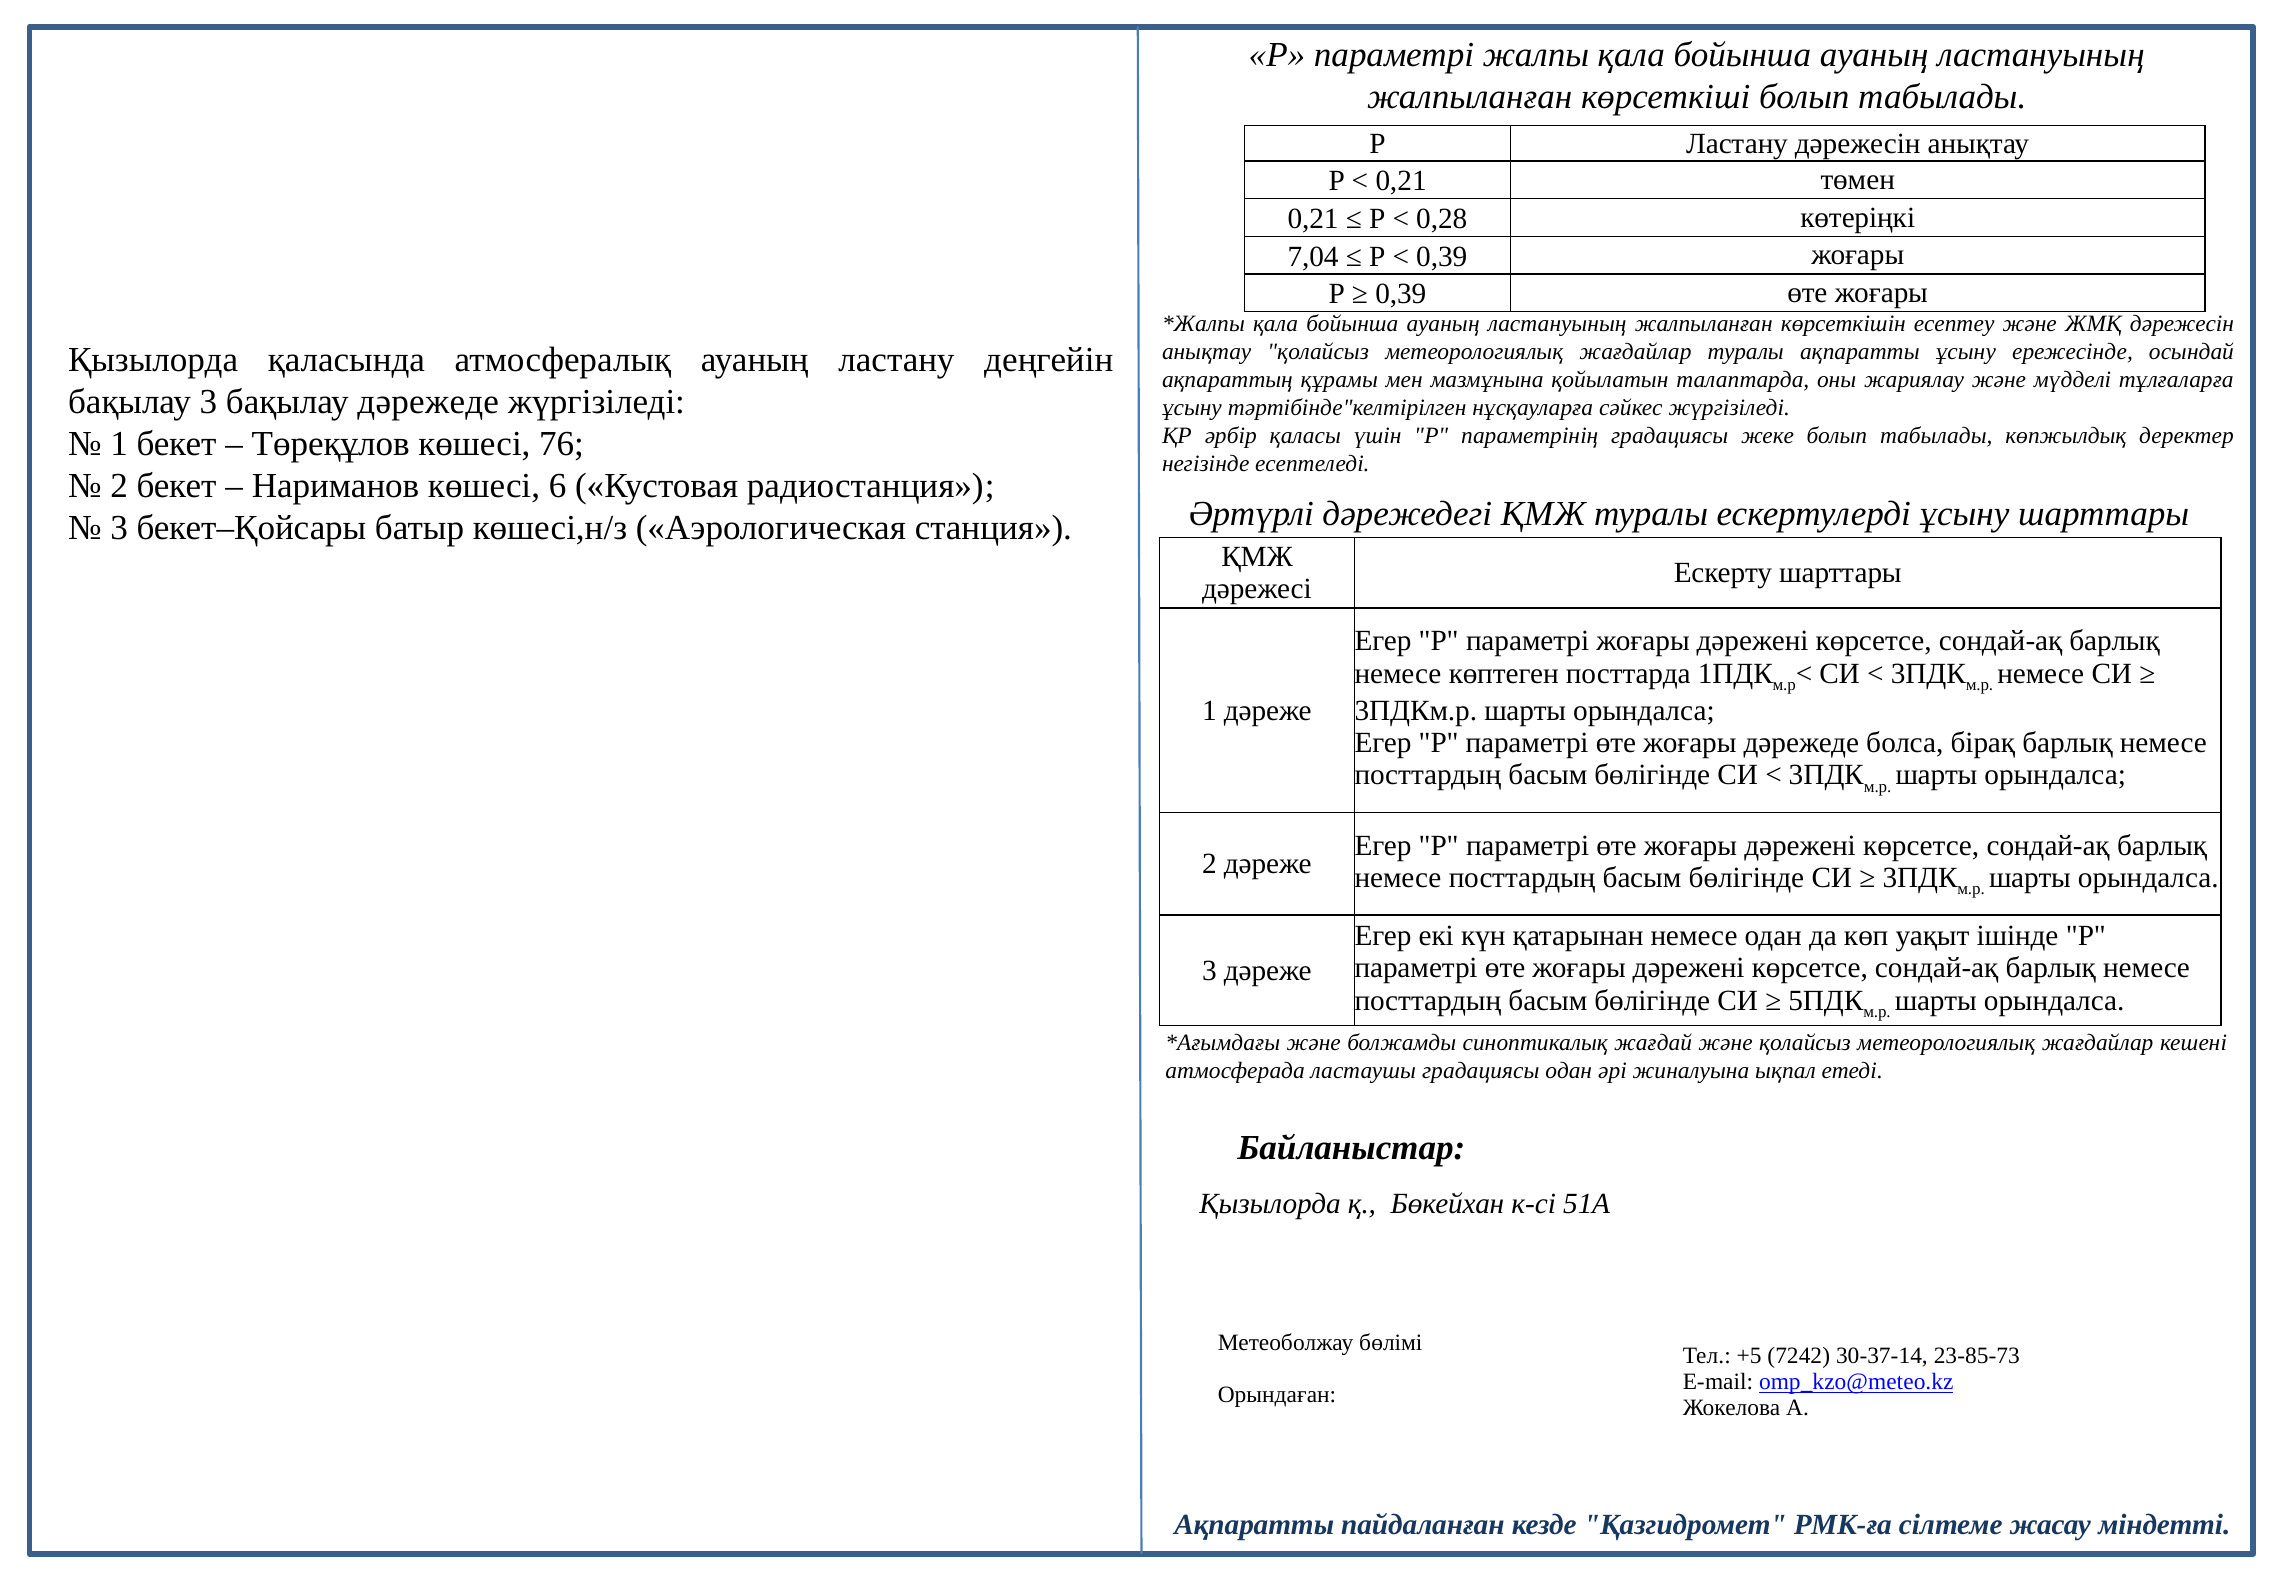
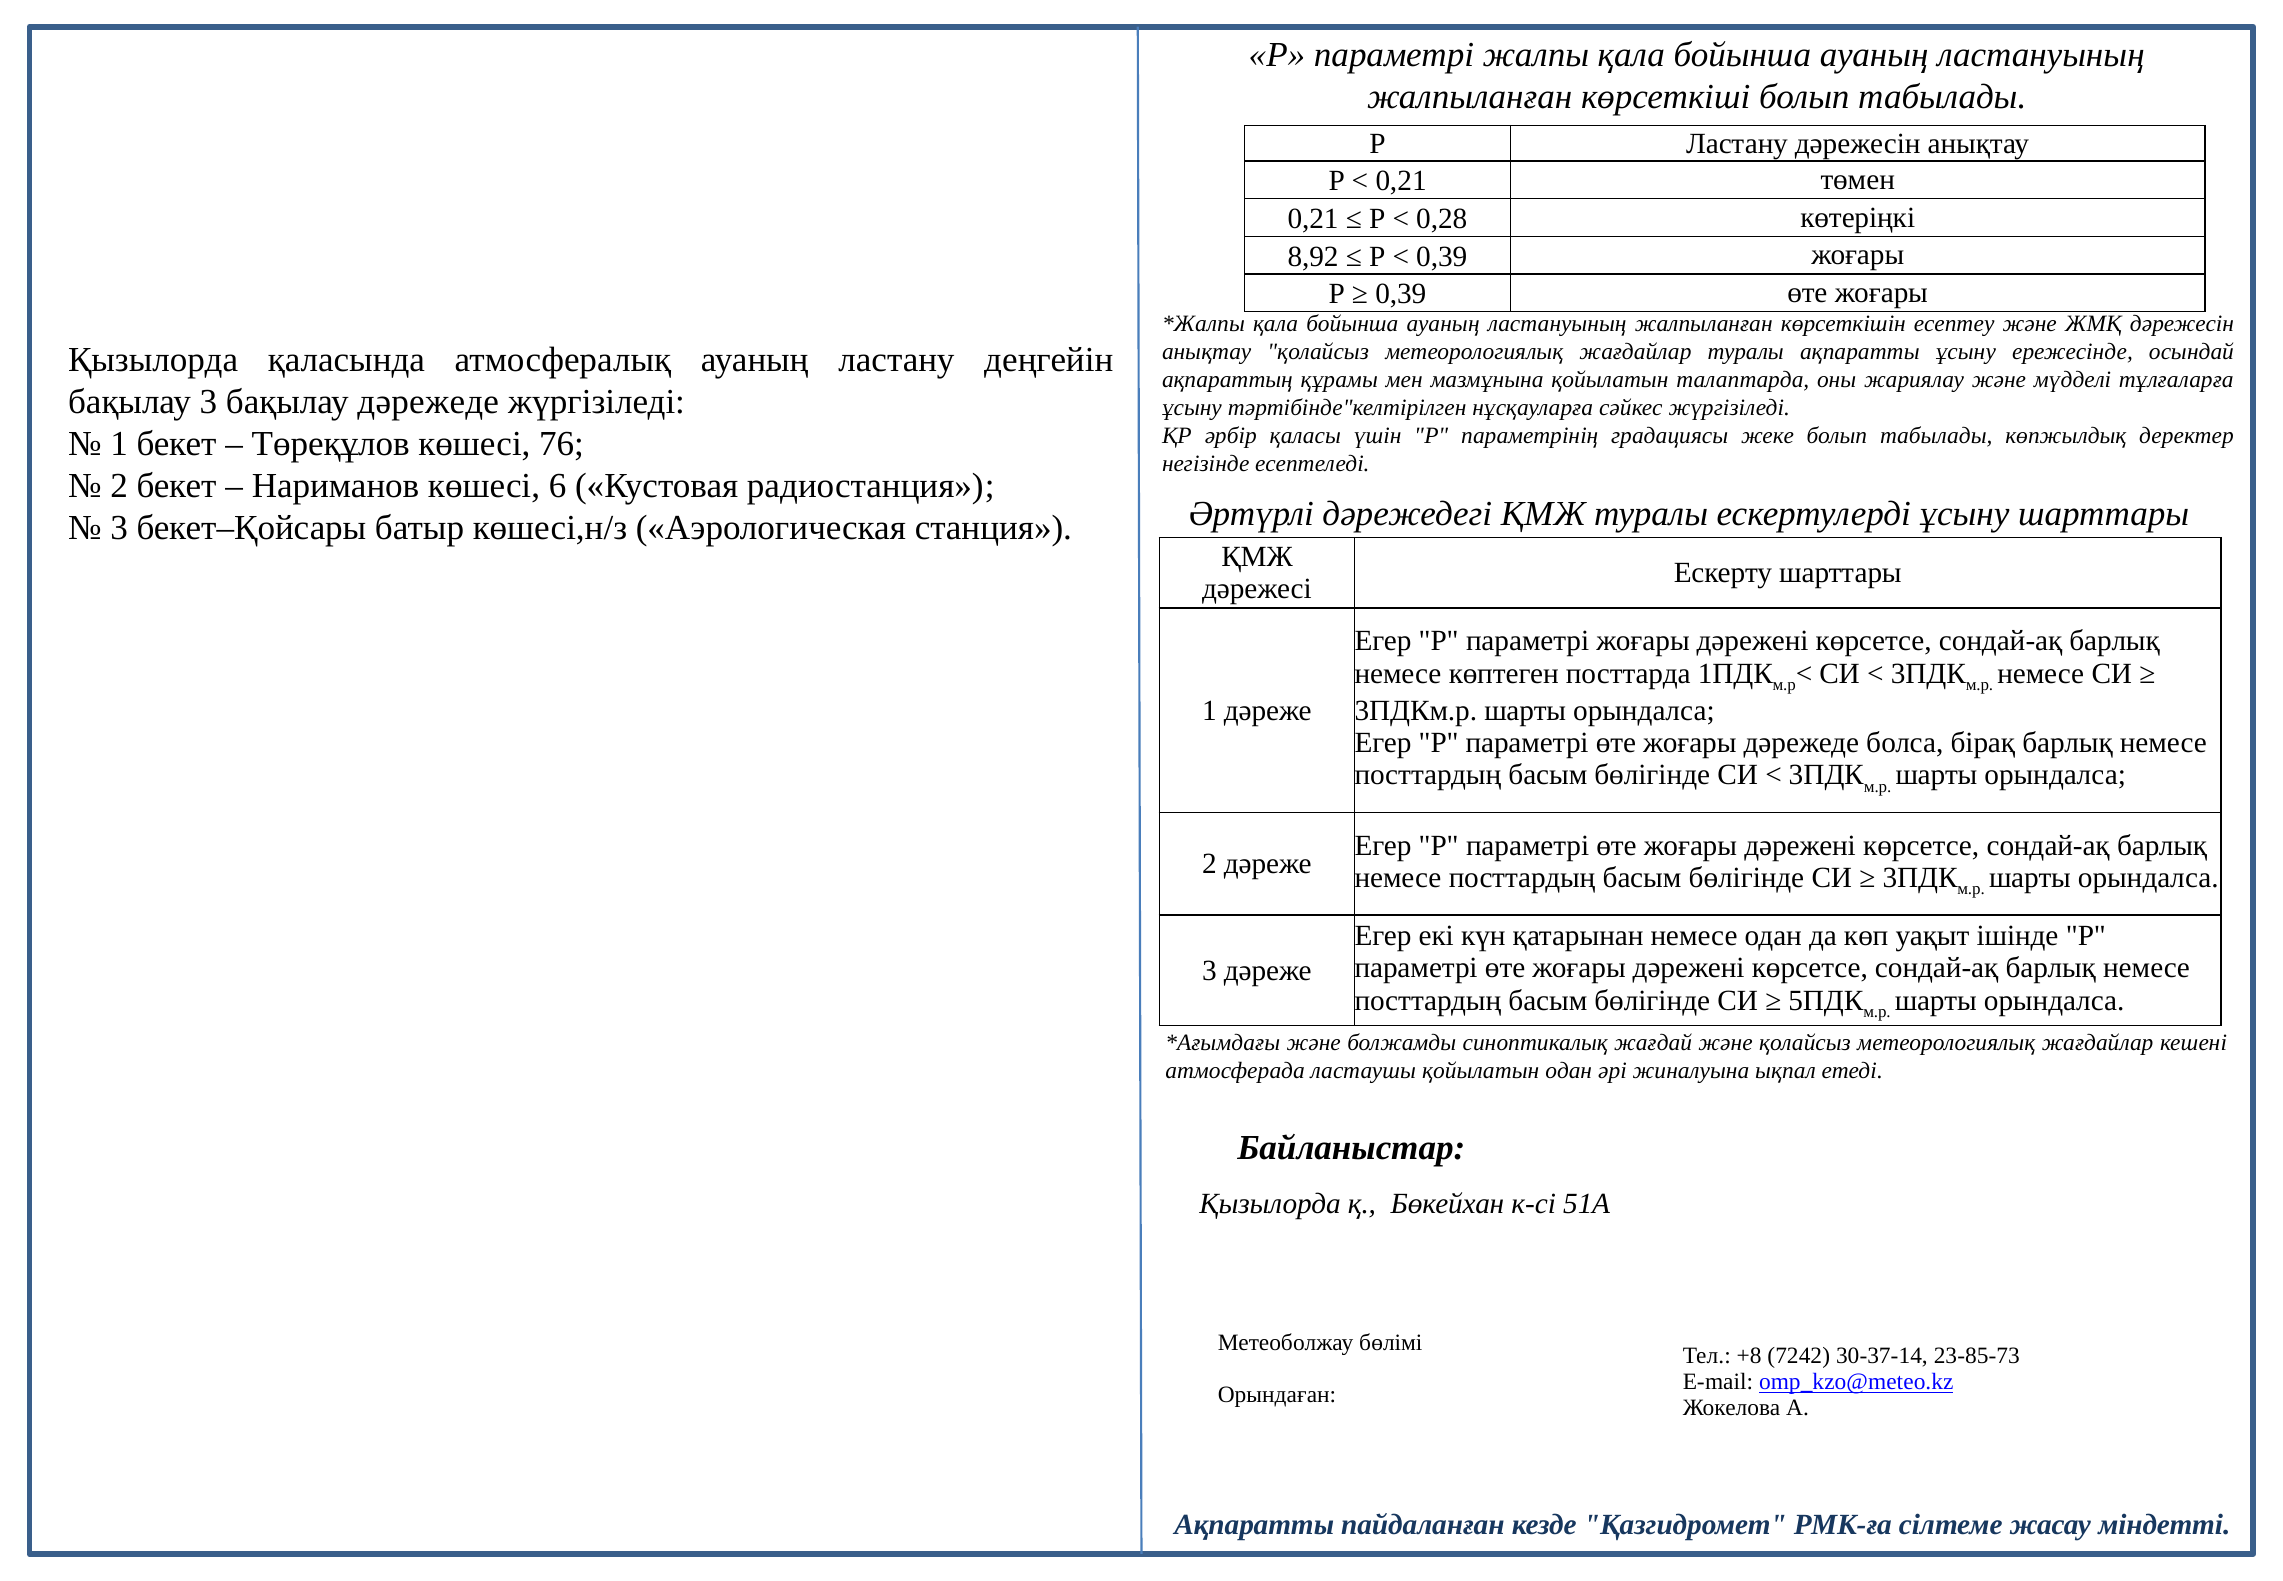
7,04: 7,04 -> 8,92
ластаушы градациясы: градациясы -> қойылатын
+5: +5 -> +8
